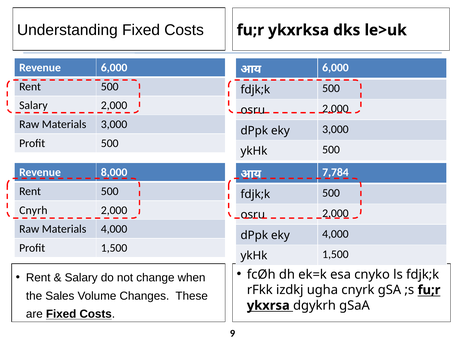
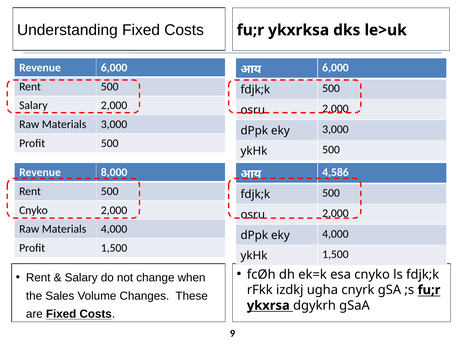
7,784: 7,784 -> 4,586
Cnyrh at (33, 210): Cnyrh -> Cnyko
